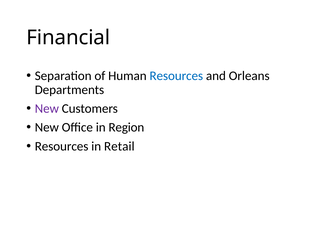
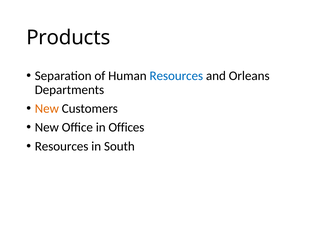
Financial: Financial -> Products
New at (47, 108) colour: purple -> orange
Region: Region -> Offices
Retail: Retail -> South
